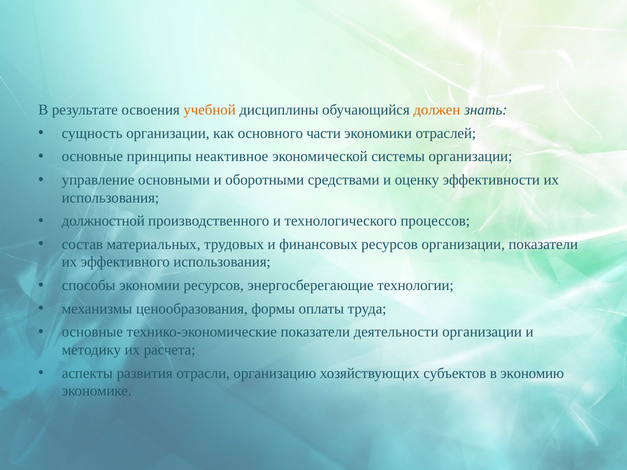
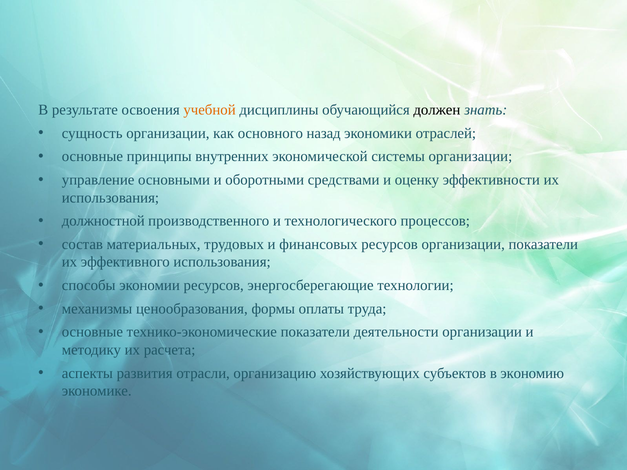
должен colour: orange -> black
части: части -> назад
неактивное: неактивное -> внутренних
